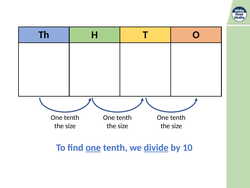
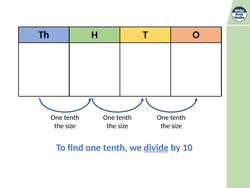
one at (93, 147) underline: present -> none
